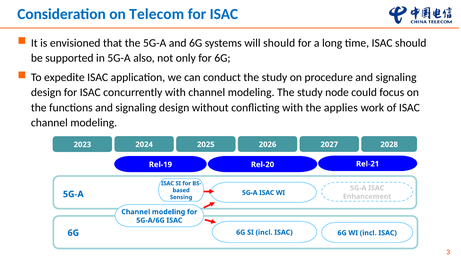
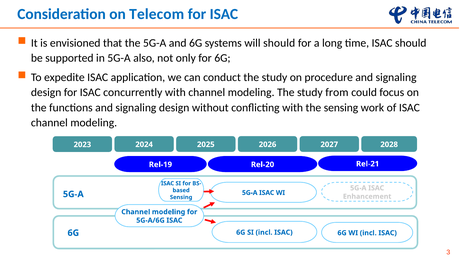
node: node -> from
the applies: applies -> sensing
